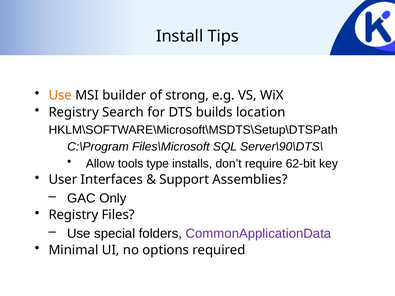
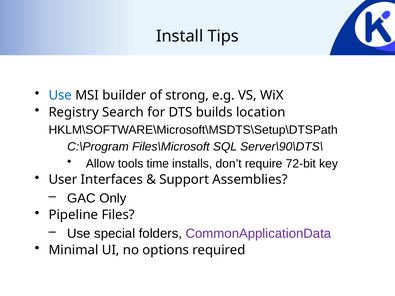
Use at (60, 95) colour: orange -> blue
type: type -> time
62-bit: 62-bit -> 72-bit
Registry at (73, 215): Registry -> Pipeline
